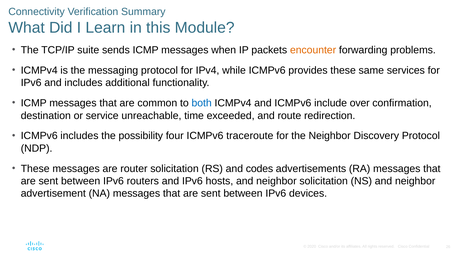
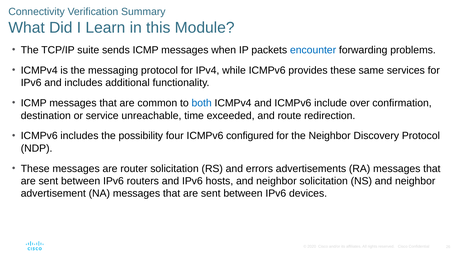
encounter colour: orange -> blue
traceroute: traceroute -> configured
codes: codes -> errors
